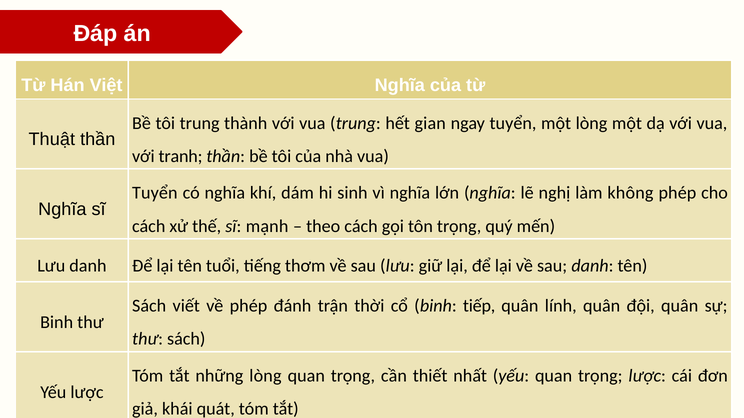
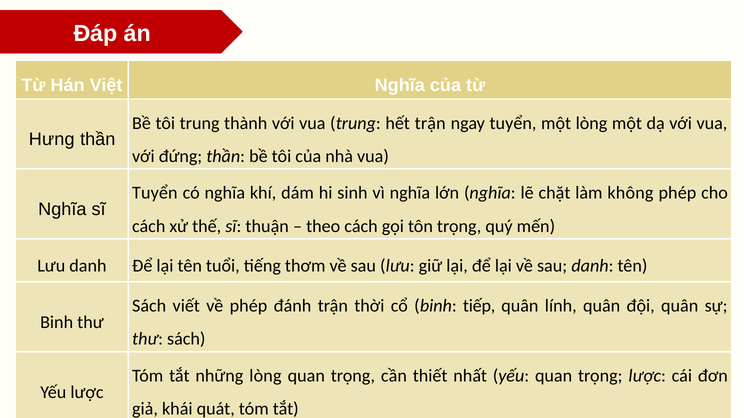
hết gian: gian -> trận
Thuật: Thuật -> Hưng
tranh: tranh -> đứng
nghị: nghị -> chặt
mạnh: mạnh -> thuận
